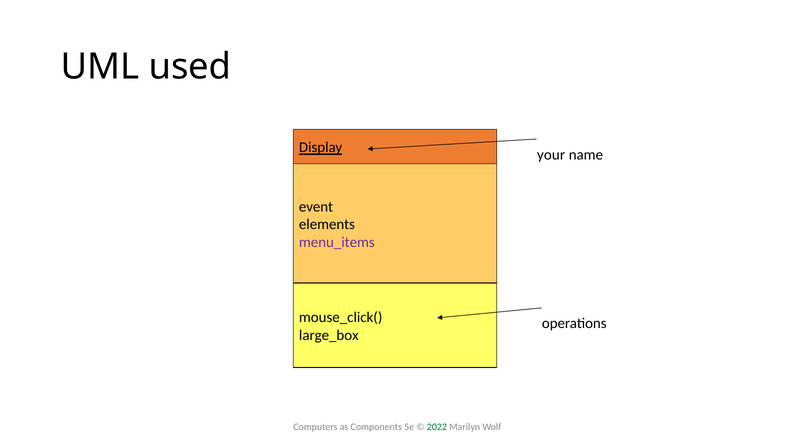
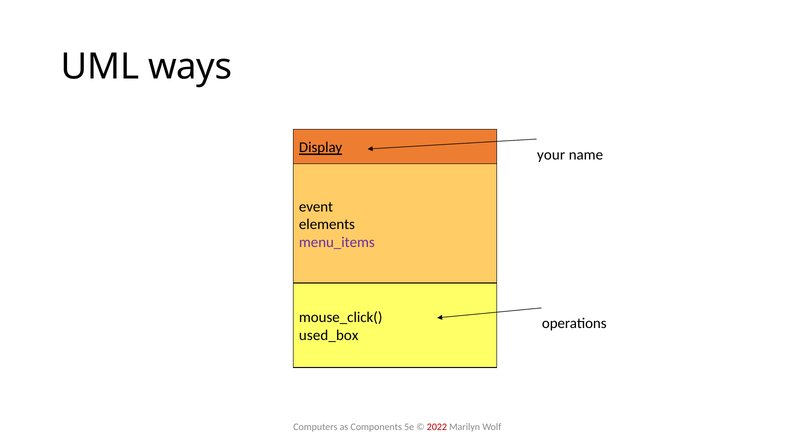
used: used -> ways
large_box: large_box -> used_box
2022 colour: green -> red
